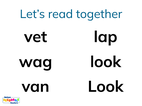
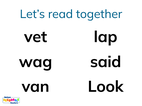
wag look: look -> said
